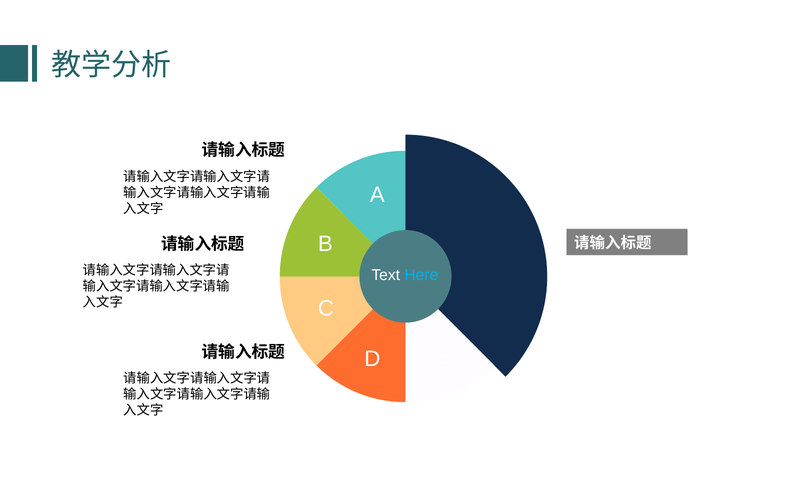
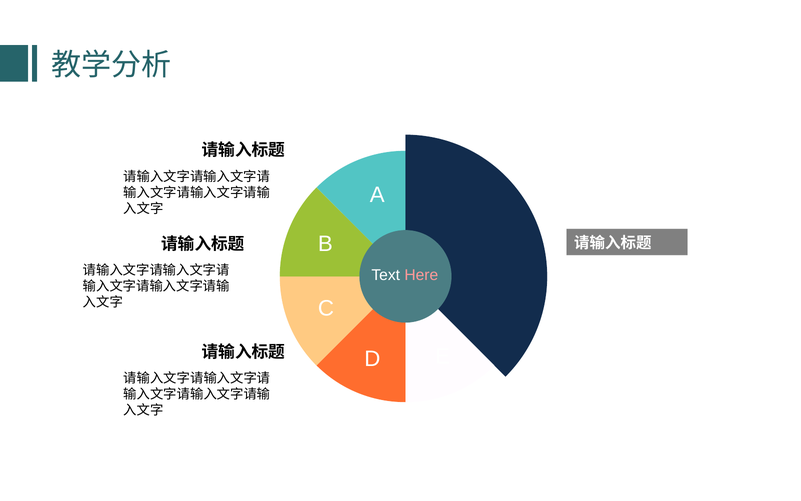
Here colour: light blue -> pink
